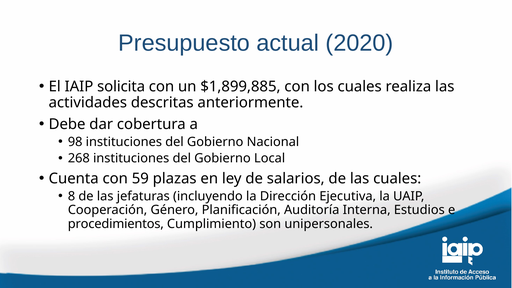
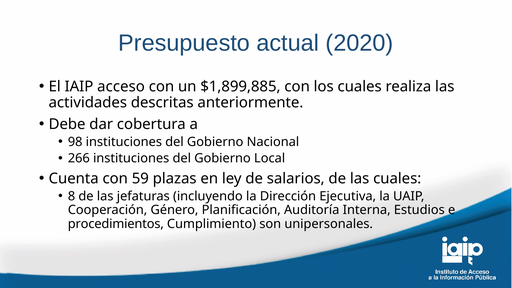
solicita: solicita -> acceso
268: 268 -> 266
